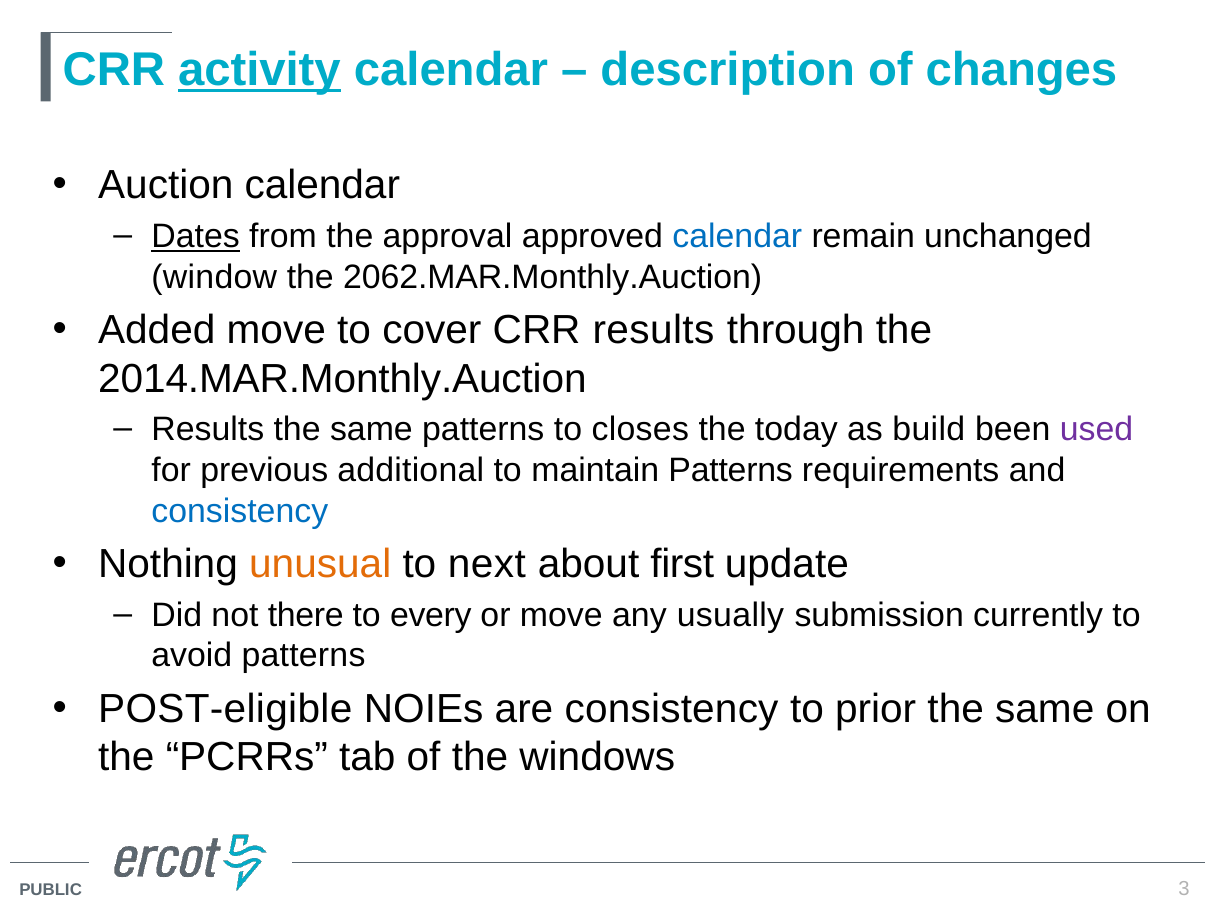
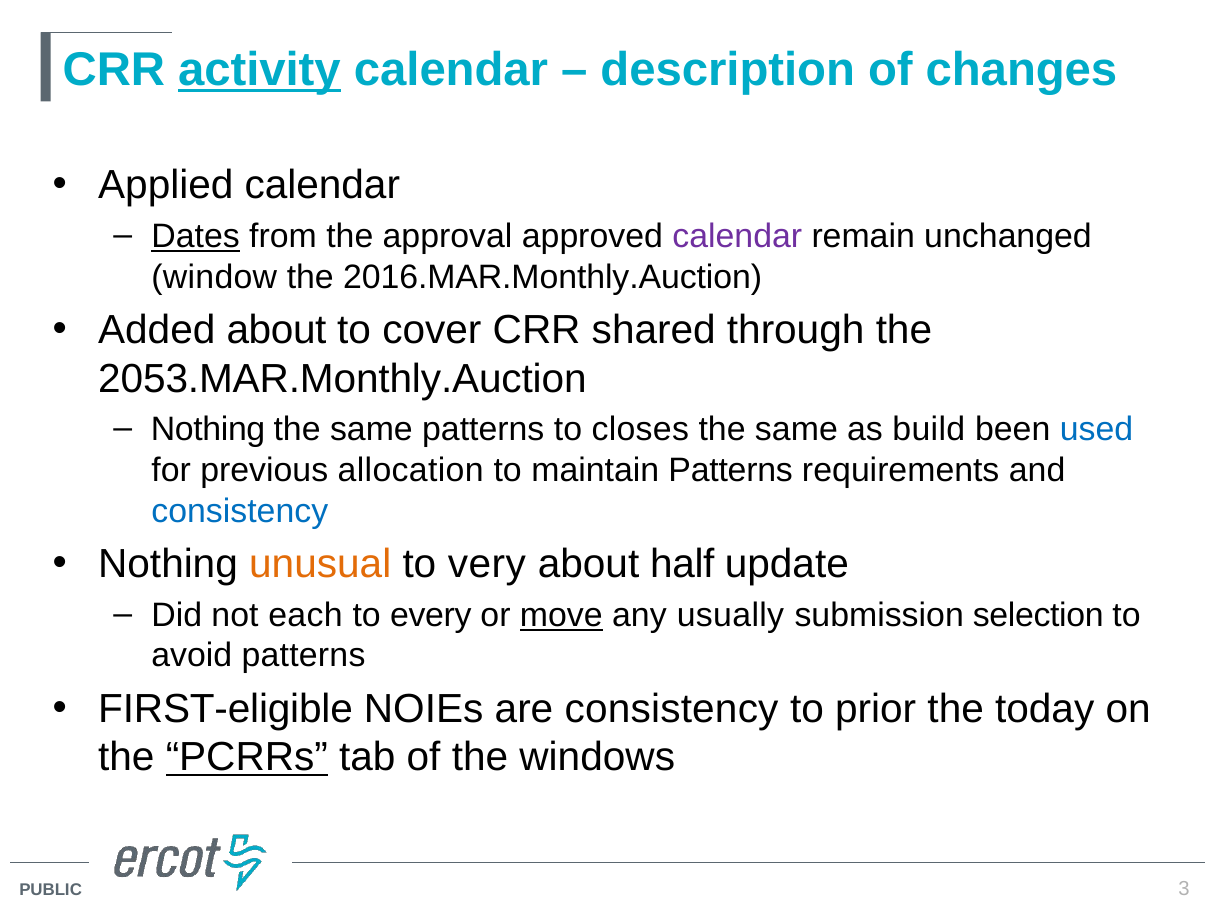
Auction: Auction -> Applied
calendar at (737, 236) colour: blue -> purple
2062.MAR.Monthly.Auction: 2062.MAR.Monthly.Auction -> 2016.MAR.Monthly.Auction
Added move: move -> about
CRR results: results -> shared
2014.MAR.Monthly.Auction: 2014.MAR.Monthly.Auction -> 2053.MAR.Monthly.Auction
Results at (208, 430): Results -> Nothing
today at (796, 430): today -> same
used colour: purple -> blue
additional: additional -> allocation
next: next -> very
first: first -> half
there: there -> each
move at (561, 615) underline: none -> present
currently: currently -> selection
POST-eligible: POST-eligible -> FIRST-eligible
same at (1045, 709): same -> today
PCRRs underline: none -> present
